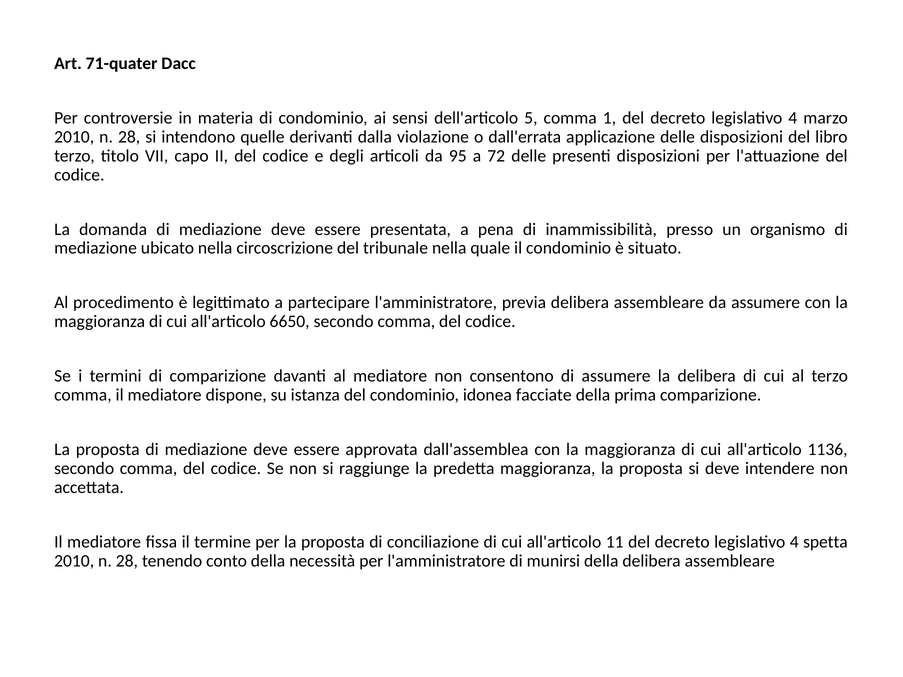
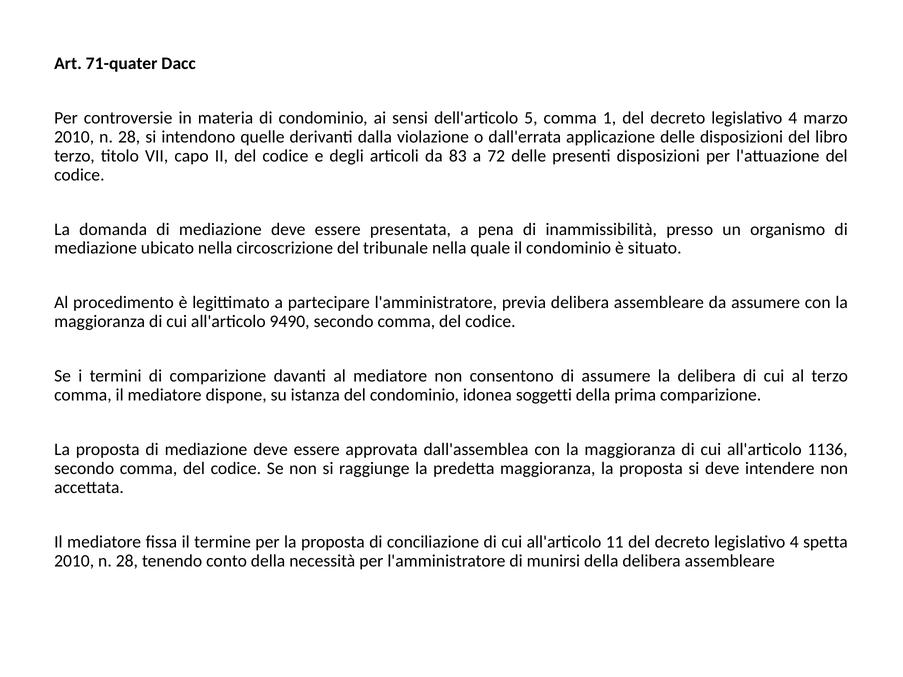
95: 95 -> 83
6650: 6650 -> 9490
facciate: facciate -> soggetti
